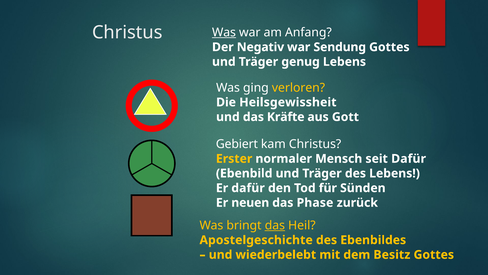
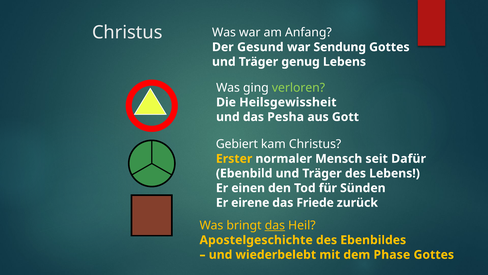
Was at (224, 32) underline: present -> none
Negativ: Negativ -> Gesund
verloren colour: yellow -> light green
Kräfte: Kräfte -> Pesha
Er dafür: dafür -> einen
neuen: neuen -> eirene
Phase: Phase -> Friede
Besitz: Besitz -> Phase
